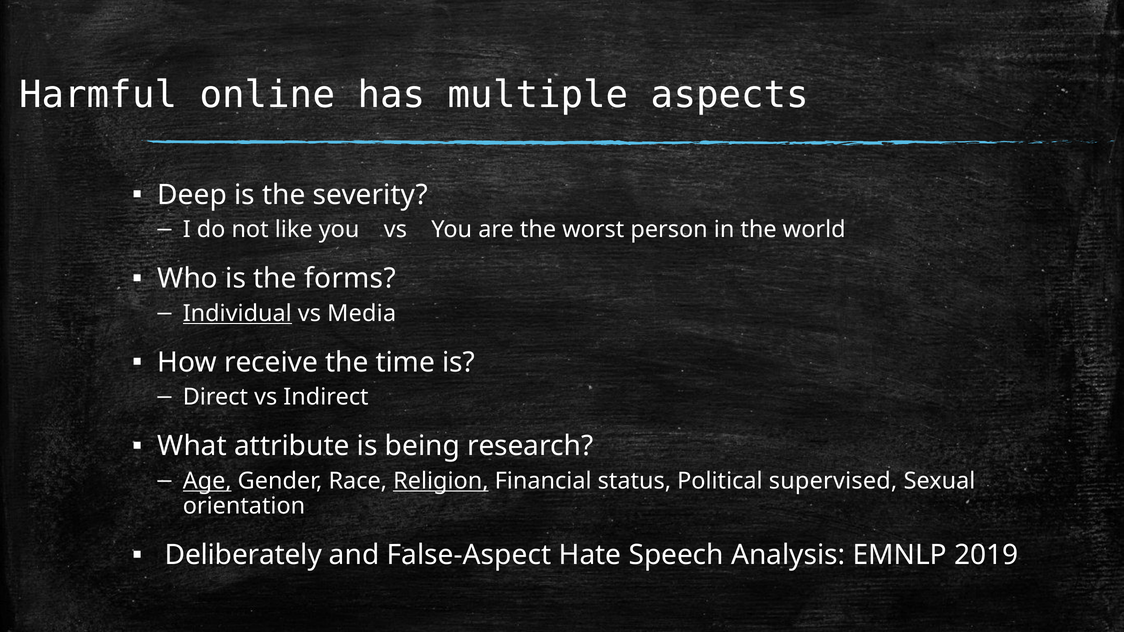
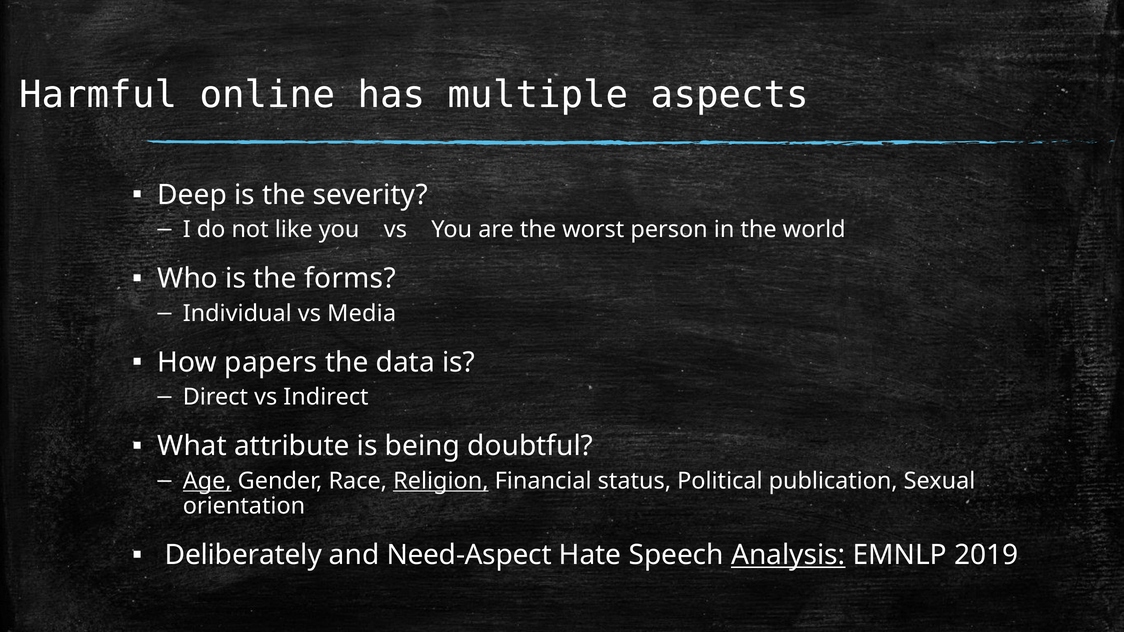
Individual underline: present -> none
receive: receive -> papers
time: time -> data
research: research -> doubtful
supervised: supervised -> publication
False-Aspect: False-Aspect -> Need-Aspect
Analysis underline: none -> present
